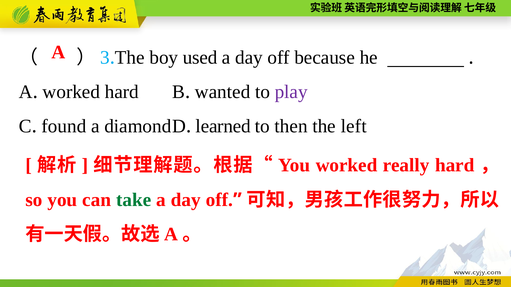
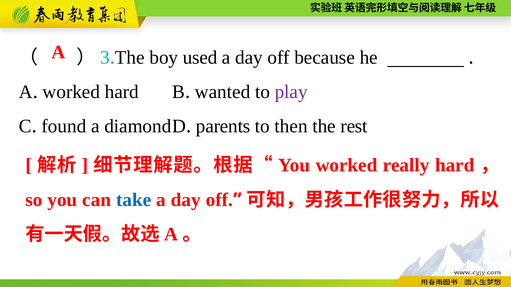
learned: learned -> parents
left: left -> rest
take colour: green -> blue
